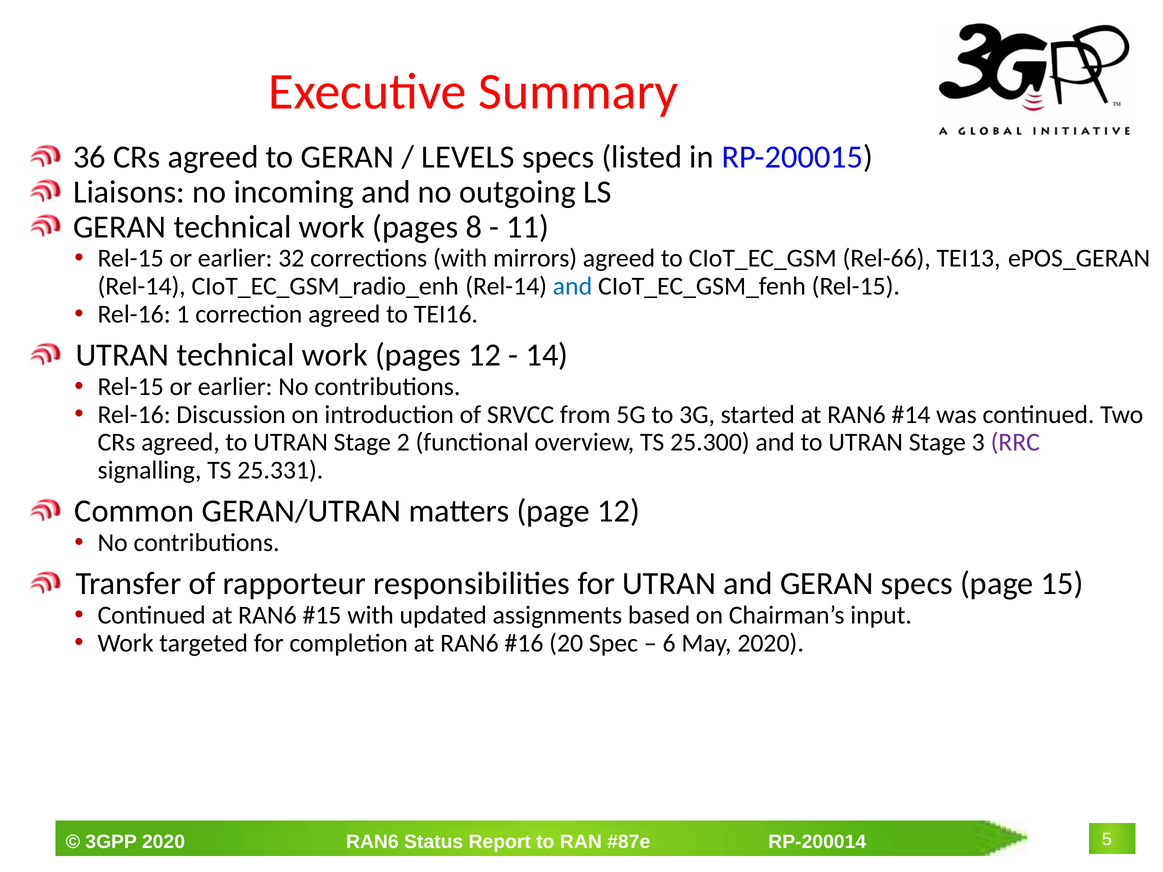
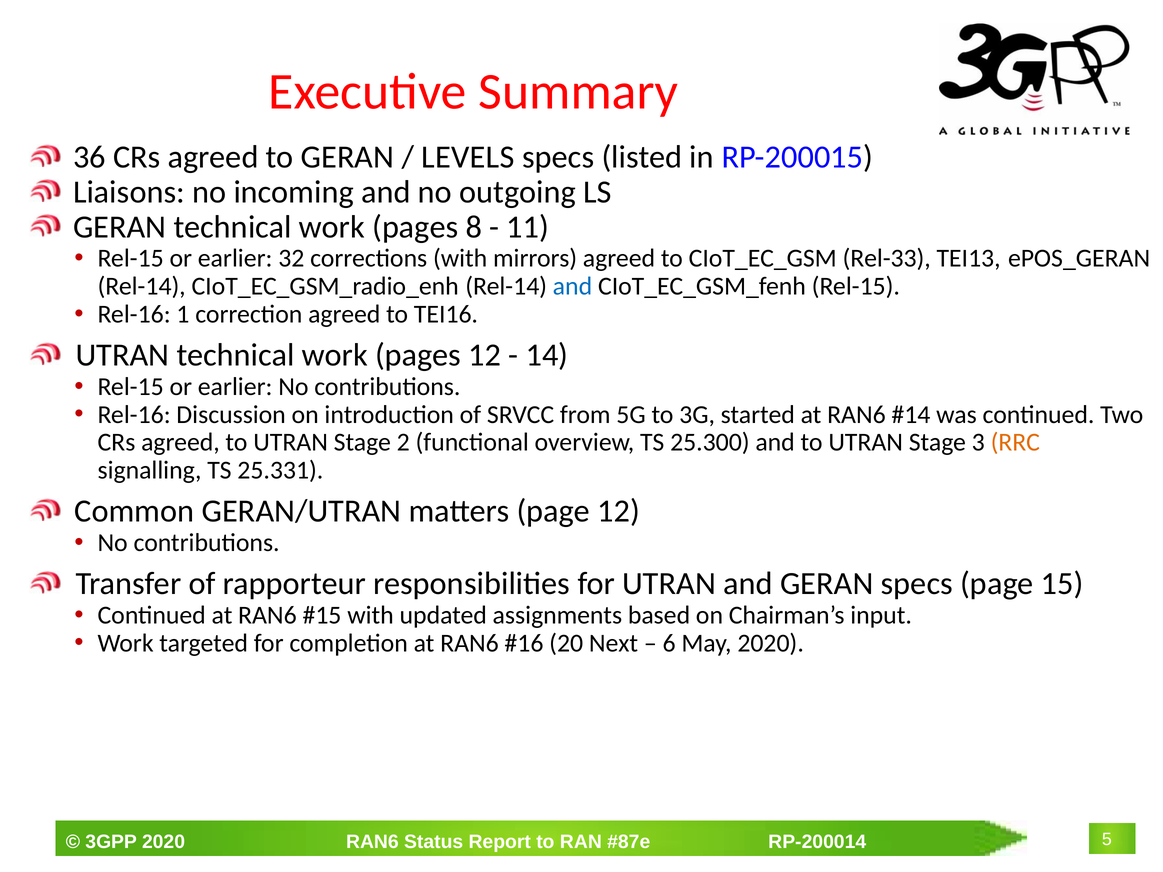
Rel-66: Rel-66 -> Rel-33
RRC colour: purple -> orange
Spec: Spec -> Next
